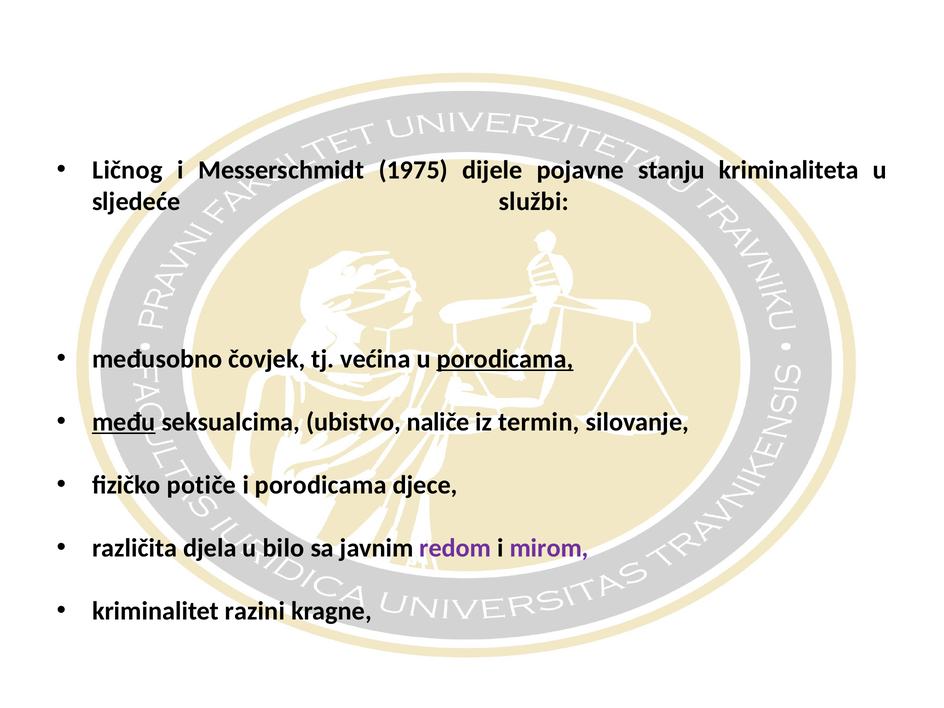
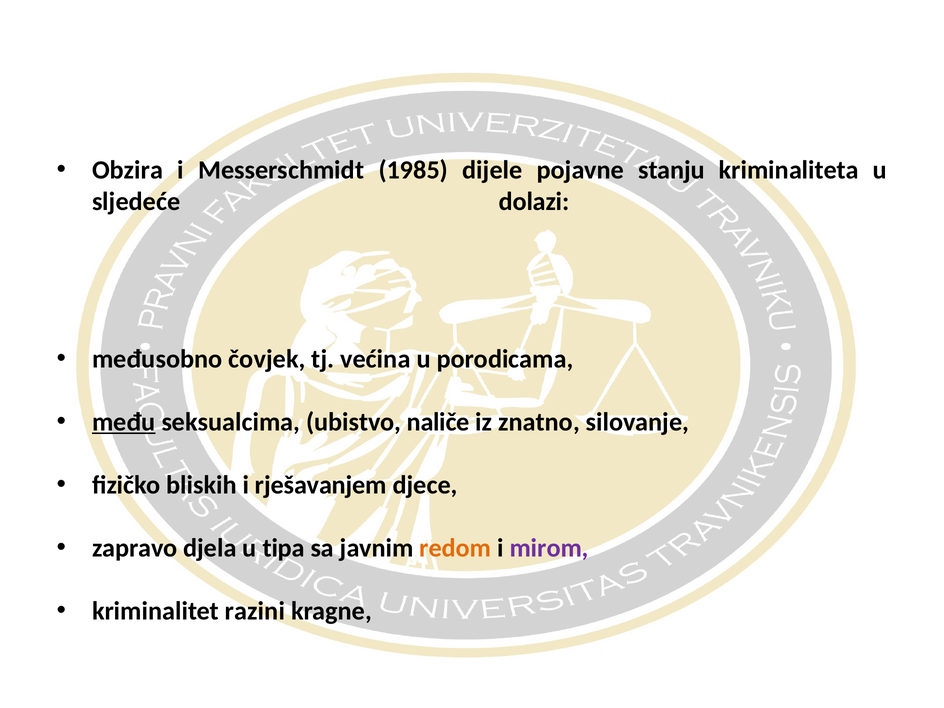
Ličnog: Ličnog -> Obzira
1975: 1975 -> 1985
službi: službi -> dolazi
porodicama at (505, 359) underline: present -> none
termin: termin -> znatno
potiče: potiče -> bliskih
i porodicama: porodicama -> rješavanjem
različita: različita -> zapravo
bilo: bilo -> tipa
redom colour: purple -> orange
